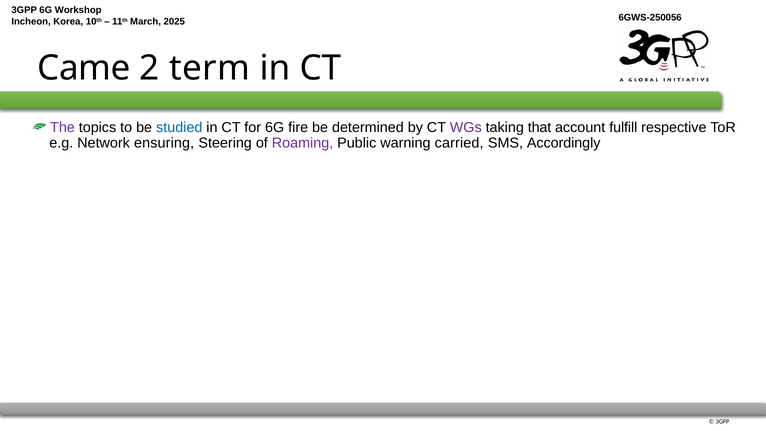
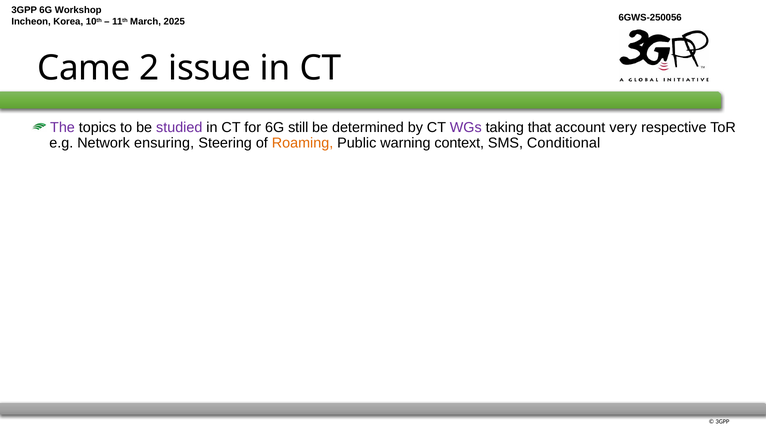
term: term -> issue
studied colour: blue -> purple
fire: fire -> still
fulfill: fulfill -> very
Roaming colour: purple -> orange
carried: carried -> context
Accordingly: Accordingly -> Conditional
